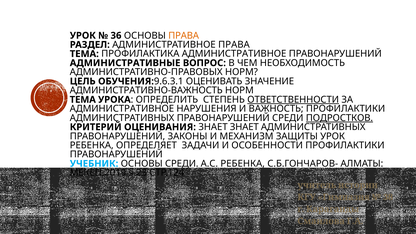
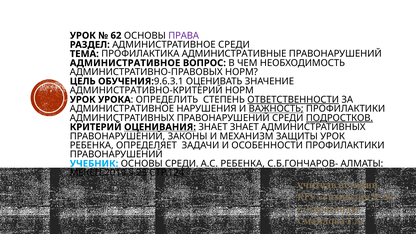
36: 36 -> 62
ПРАВА at (184, 36) colour: orange -> purple
АДМИНИСТРАТИВНОЕ ПРАВА: ПРАВА -> СРЕДИ
ПРОФИЛАКТИКА АДМИНИСТРАТИВНОЕ: АДМИНИСТРАТИВНОЕ -> АДМИНИСТРАТИВНЫЕ
АДМИНИСТРАТИВНЫЕ at (125, 63): АДМИНИСТРАТИВНЫЕ -> АДМИНИСТРАТИВНОЕ
АДМИНИСТРАТИВНО-ВАЖНОСТЬ: АДМИНИСТРАТИВНО-ВАЖНОСТЬ -> АДМИНИСТРАТИВНО-КРИТЕРИЙ
ТЕМА at (83, 100): ТЕМА -> УРОК
ВАЖНОСТЬ underline: none -> present
ОЦЕНИВАНИЯ underline: none -> present
